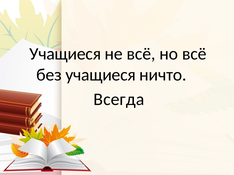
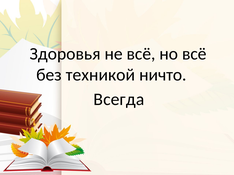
Учащиеся at (65, 54): Учащиеся -> Здоровья
без учащиеся: учащиеся -> техникой
